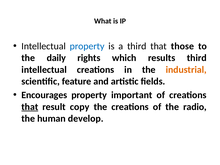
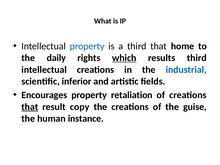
those: those -> home
which underline: none -> present
industrial colour: orange -> blue
feature: feature -> inferior
important: important -> retaliation
radio: radio -> guise
develop: develop -> instance
